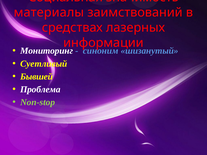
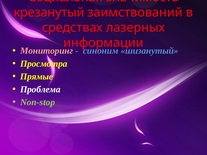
материалы: материалы -> крезанутый
Мониторинг colour: white -> pink
Суетливый: Суетливый -> Просмотра
Бывшей: Бывшей -> Прямые
